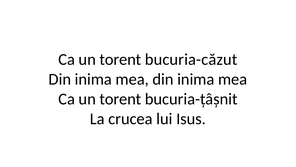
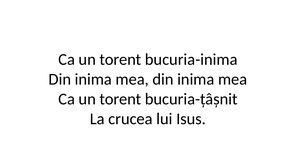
bucuria-căzut: bucuria-căzut -> bucuria-inima
